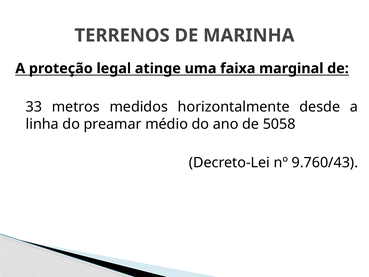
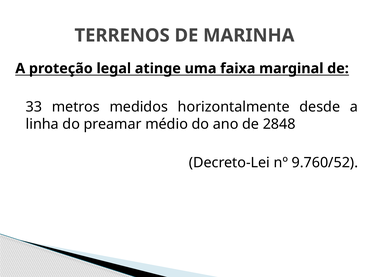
5058: 5058 -> 2848
9.760/43: 9.760/43 -> 9.760/52
